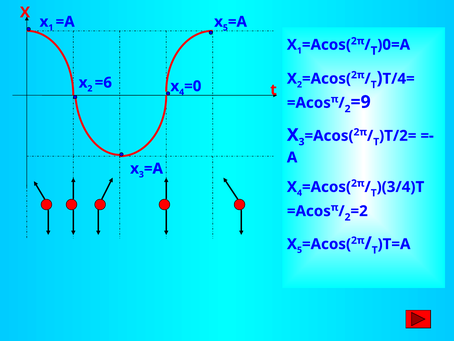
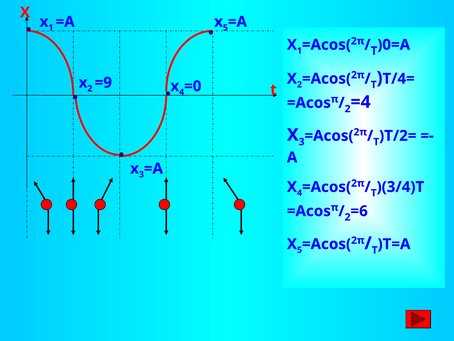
=6: =6 -> =9
=9: =9 -> =4
=2: =2 -> =6
